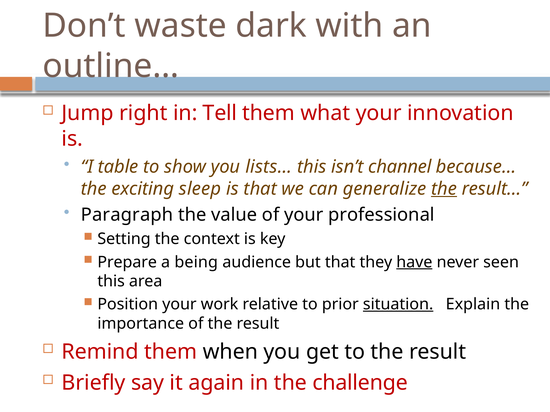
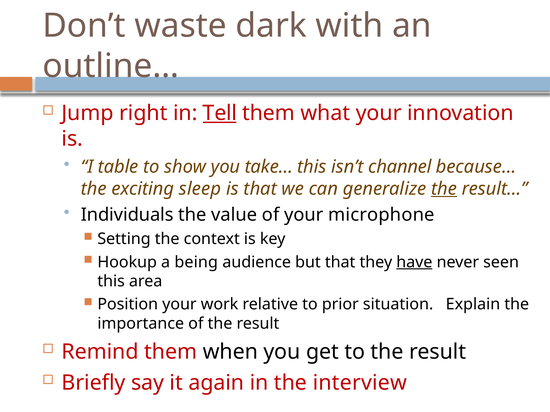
Tell underline: none -> present
lists…: lists… -> take…
Paragraph: Paragraph -> Individuals
professional: professional -> microphone
Prepare: Prepare -> Hookup
situation underline: present -> none
challenge: challenge -> interview
